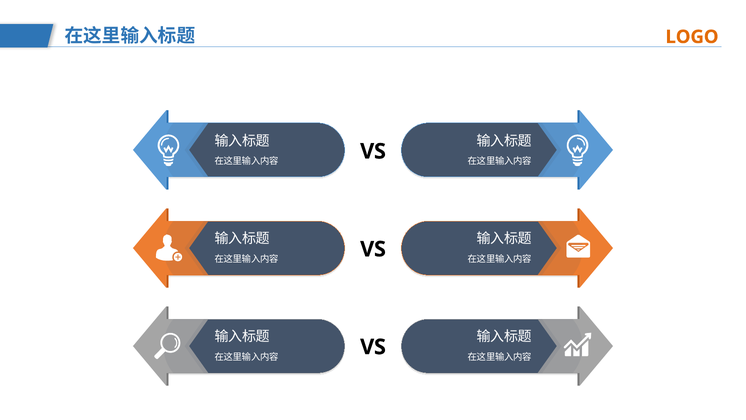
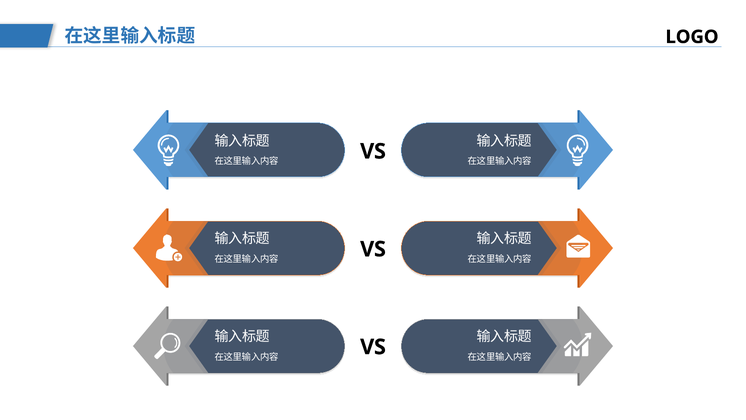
LOGO colour: orange -> black
